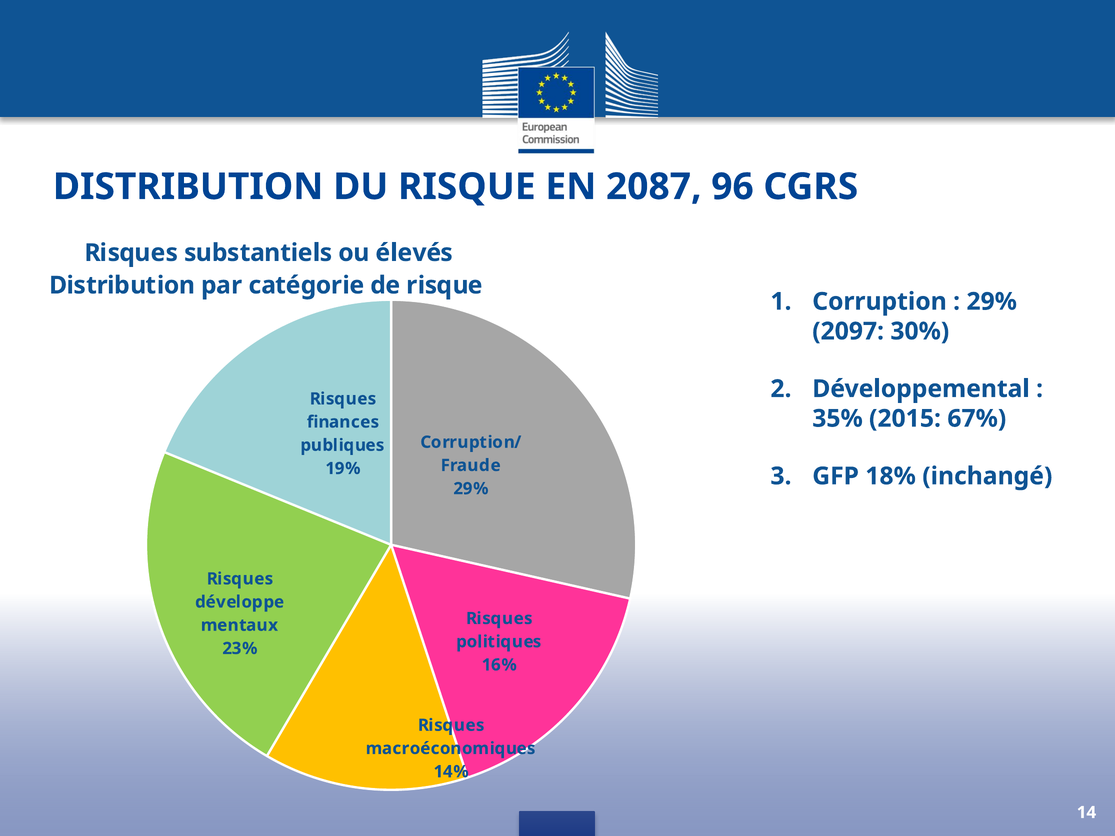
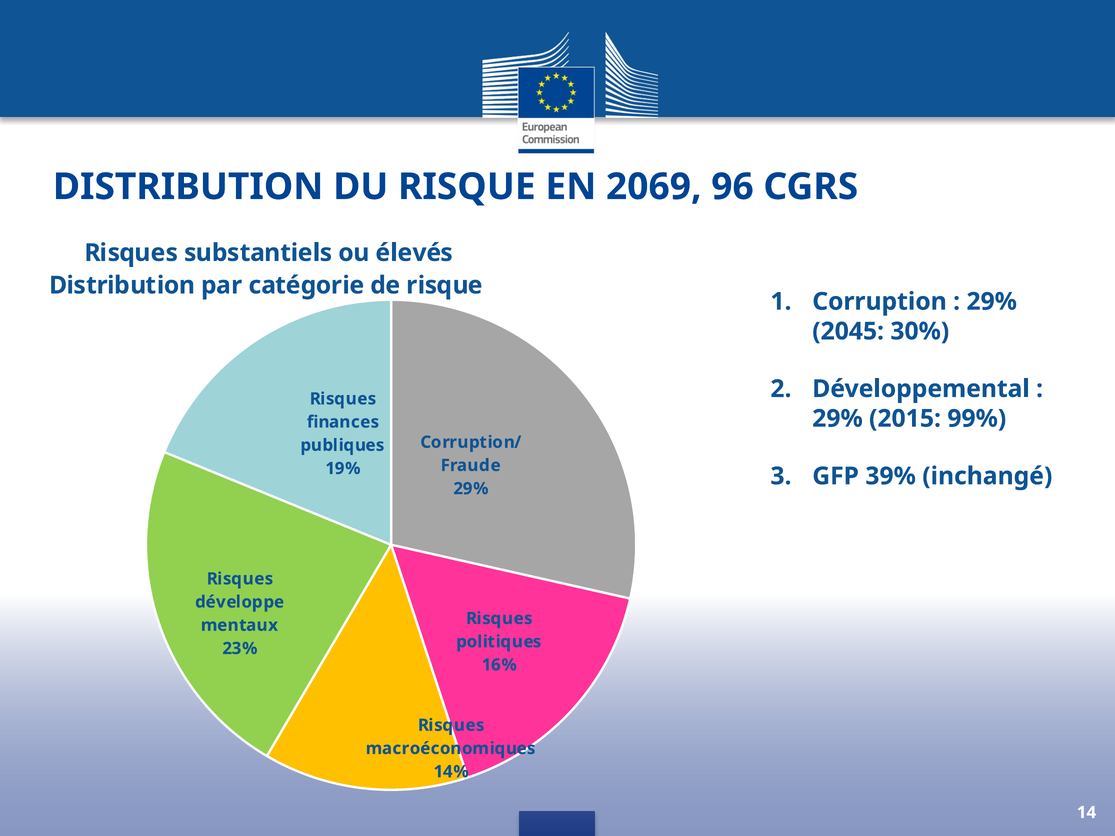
2087: 2087 -> 2069
2097: 2097 -> 2045
35% at (838, 419): 35% -> 29%
67%: 67% -> 99%
18%: 18% -> 39%
